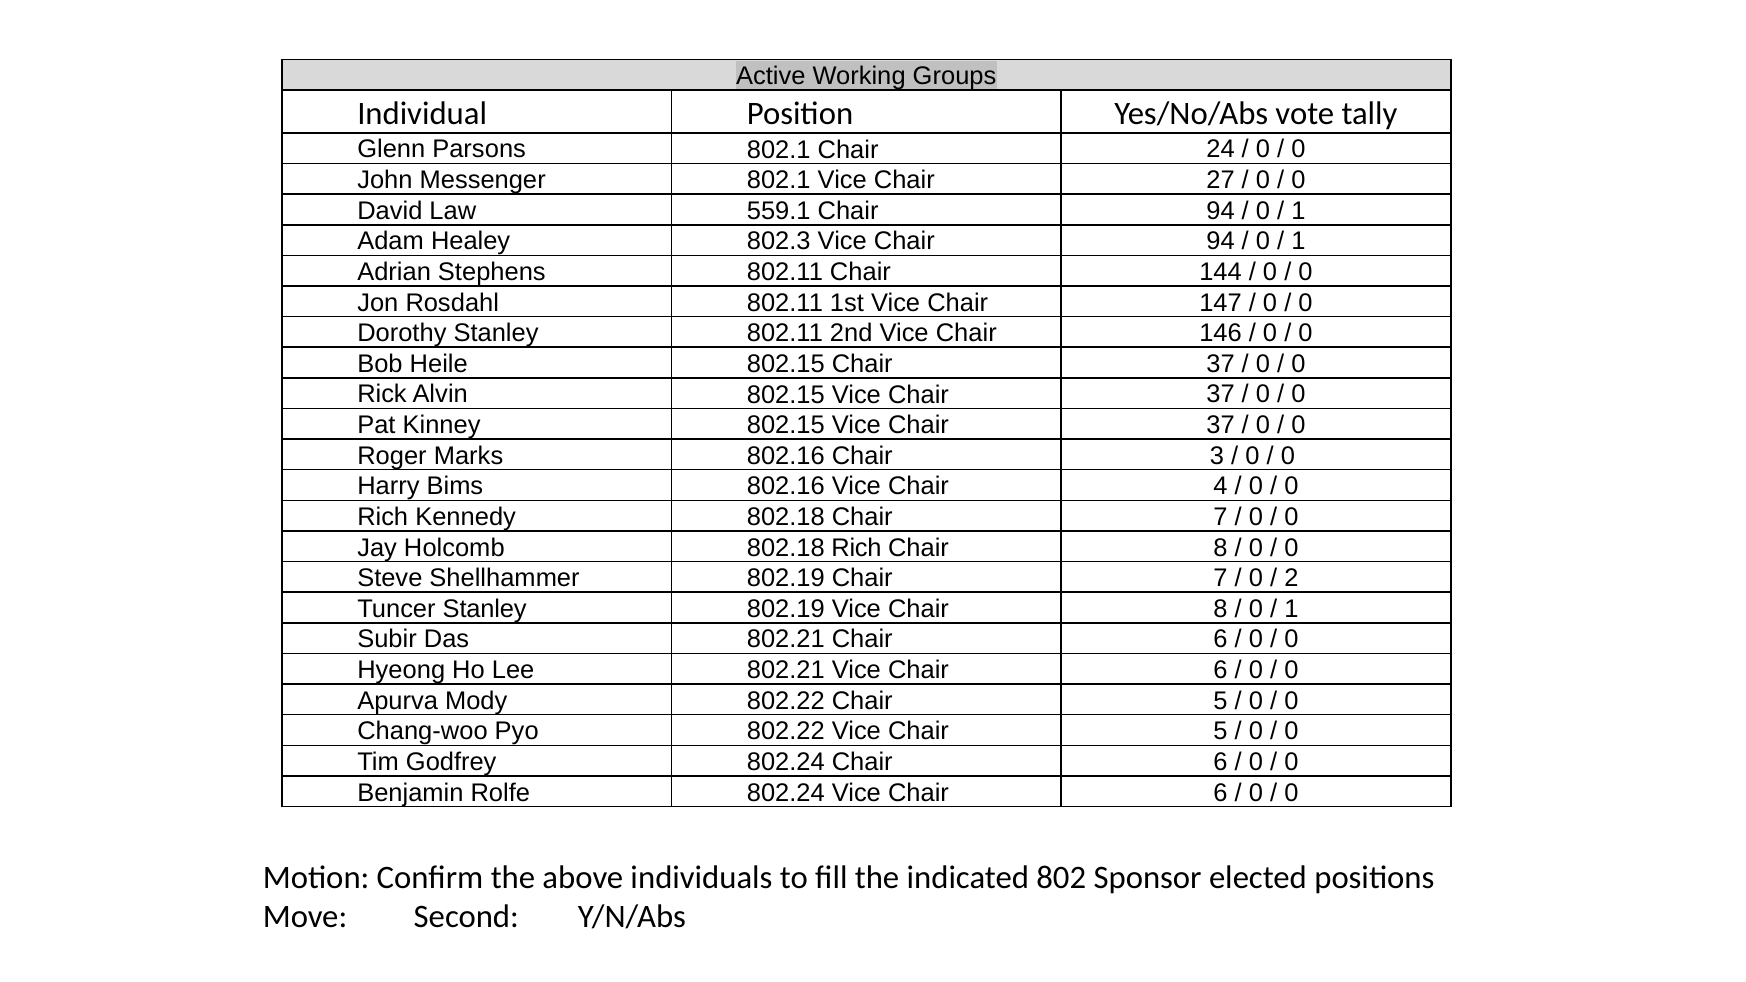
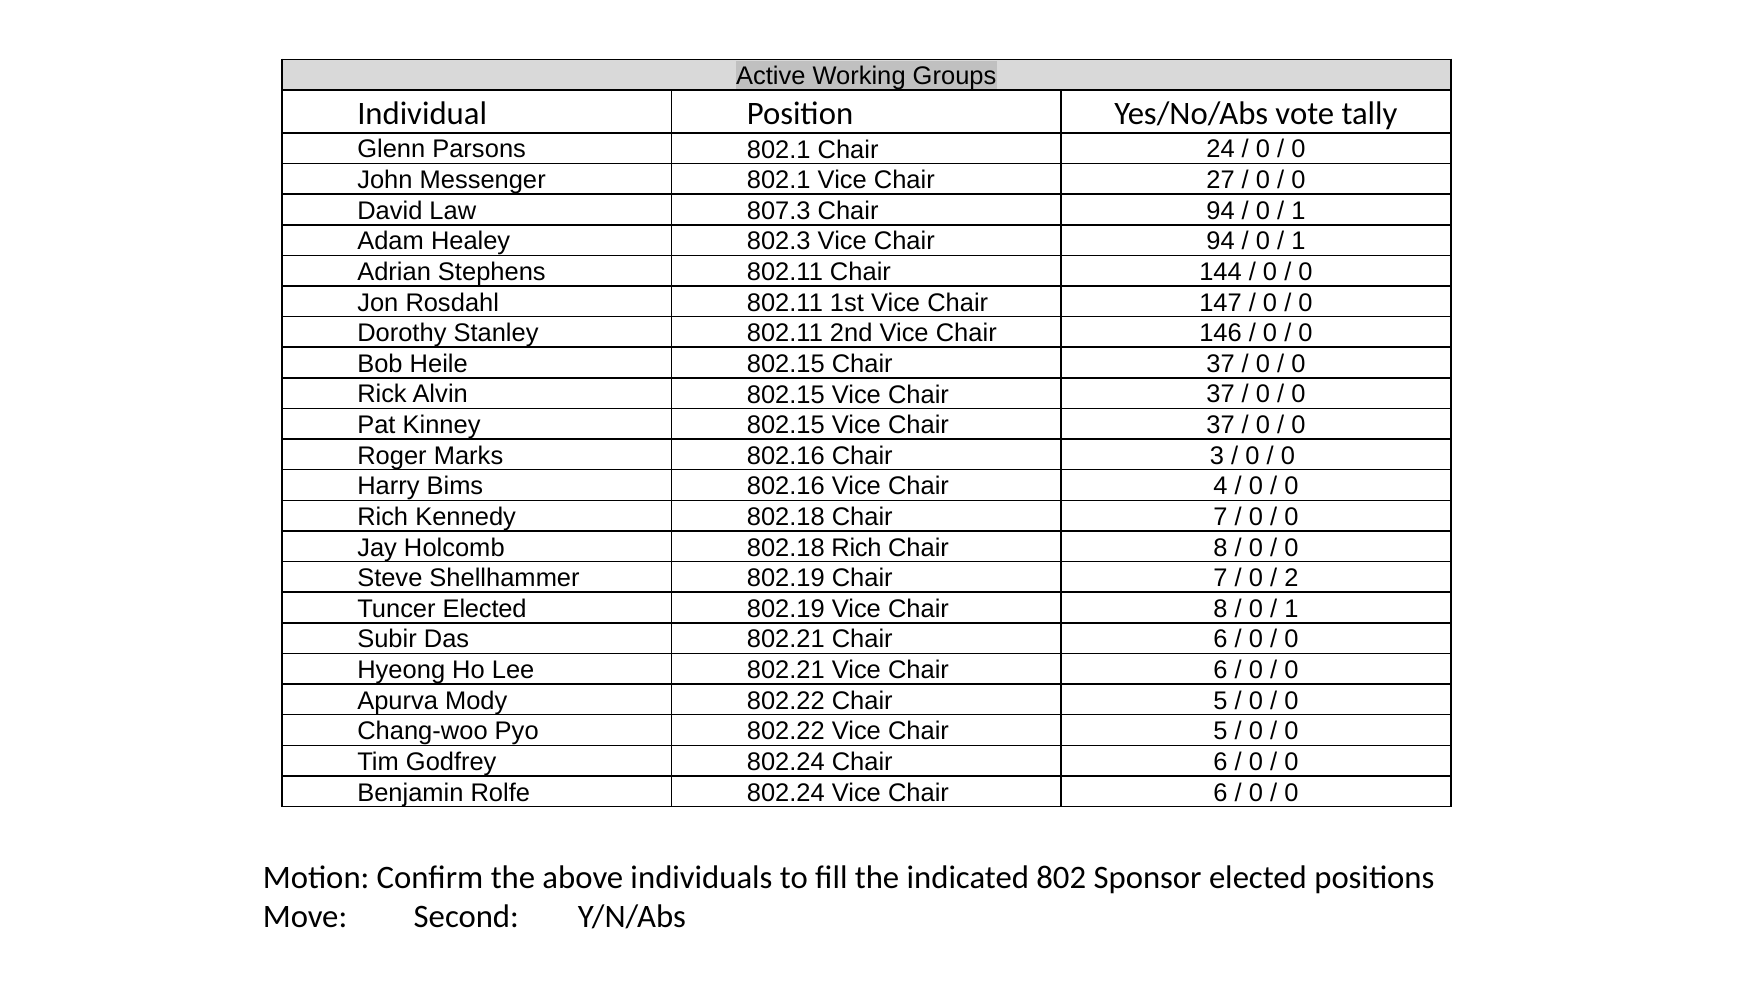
559.1: 559.1 -> 807.3
Tuncer Stanley: Stanley -> Elected
